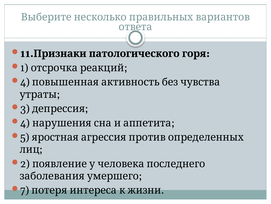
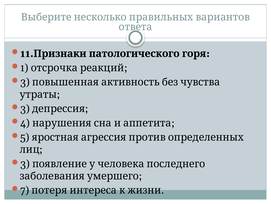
4 at (25, 82): 4 -> 3
2 at (25, 163): 2 -> 3
